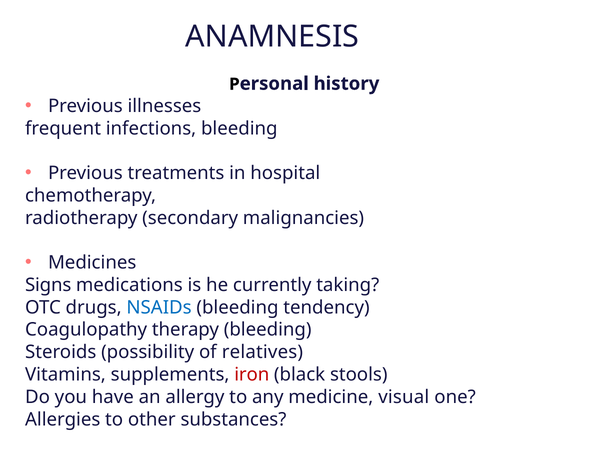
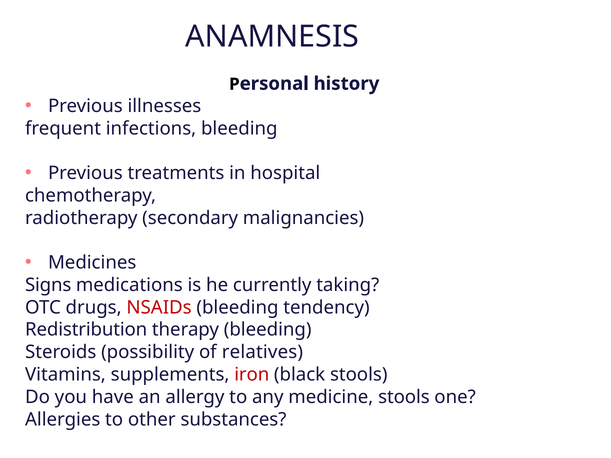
NSAIDs colour: blue -> red
Coagulopathy: Coagulopathy -> Redistribution
medicine visual: visual -> stools
